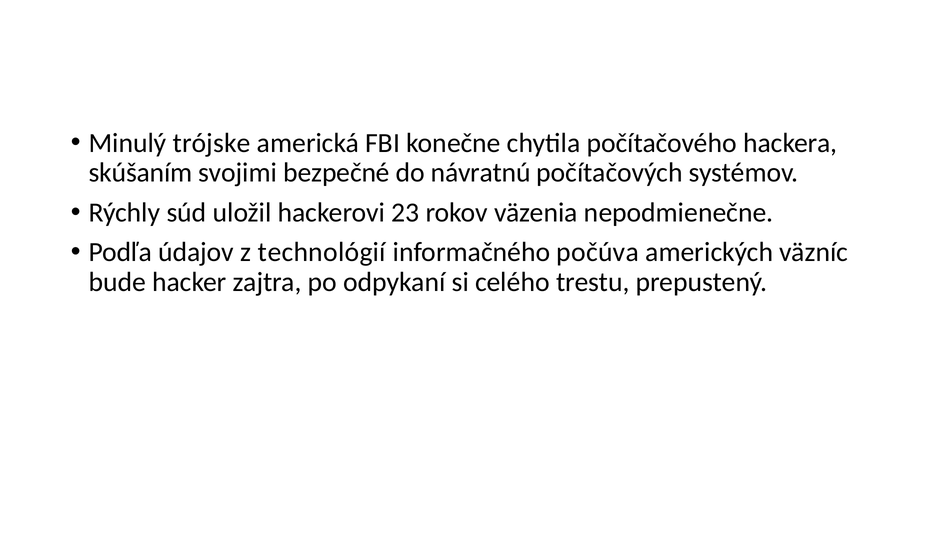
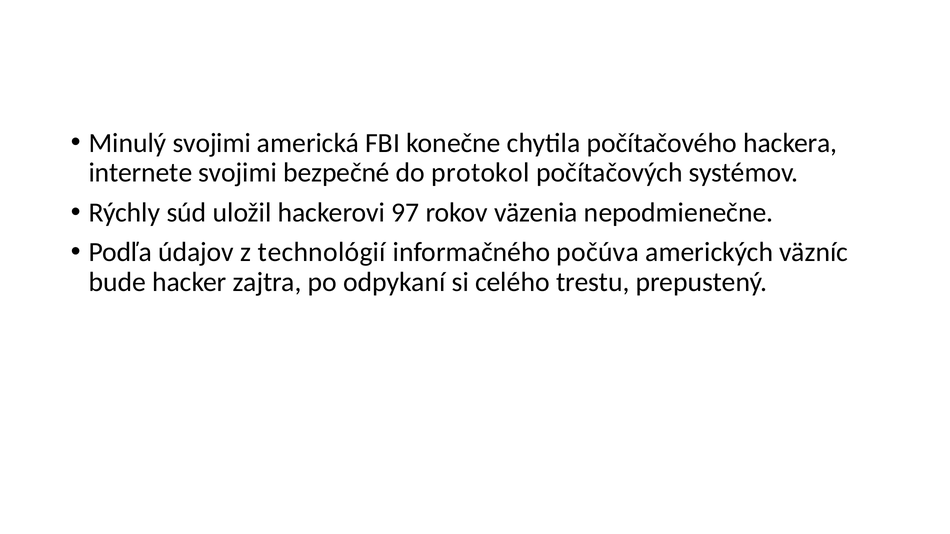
Minulý trójske: trójske -> svojimi
skúšaním: skúšaním -> internete
návratnú: návratnú -> protokol
23: 23 -> 97
